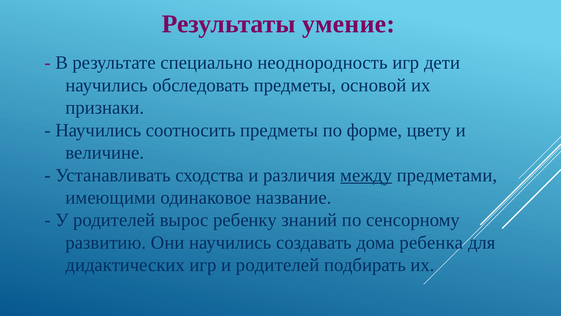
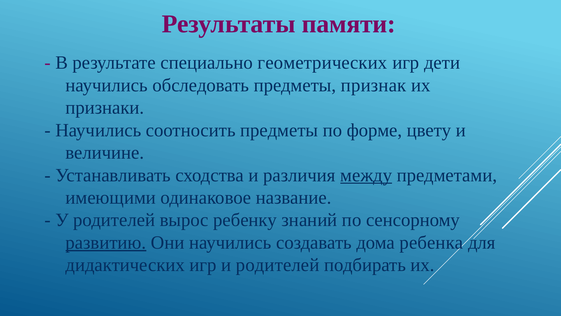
умение: умение -> памяти
неоднородность: неоднородность -> геометрических
основой: основой -> признак
развитию underline: none -> present
